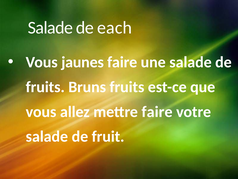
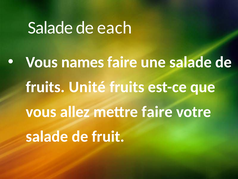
jaunes: jaunes -> names
Bruns: Bruns -> Unité
